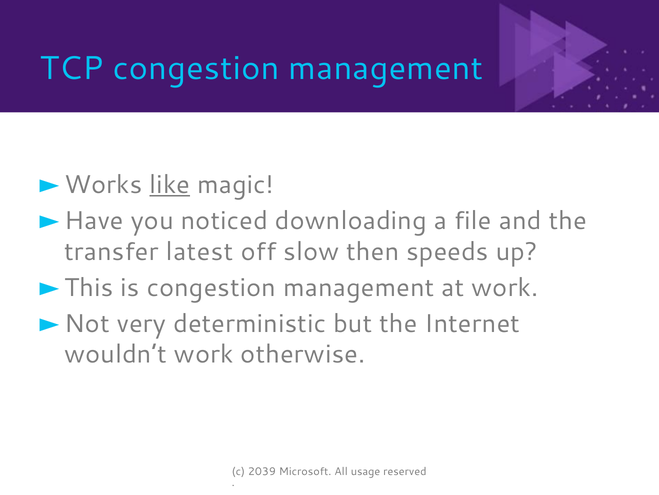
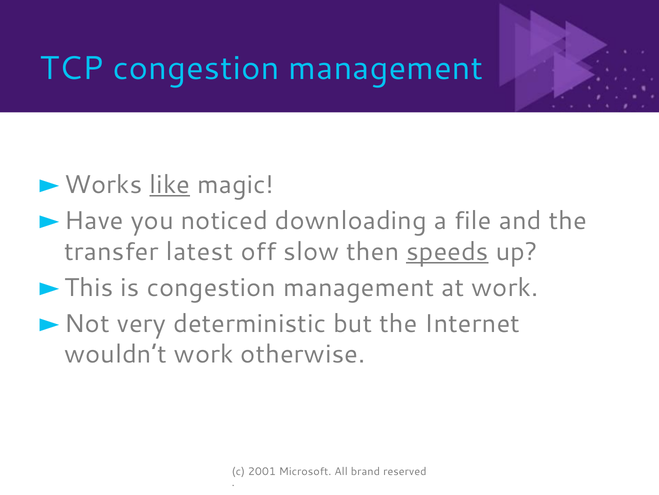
speeds underline: none -> present
2039: 2039 -> 2001
usage: usage -> brand
